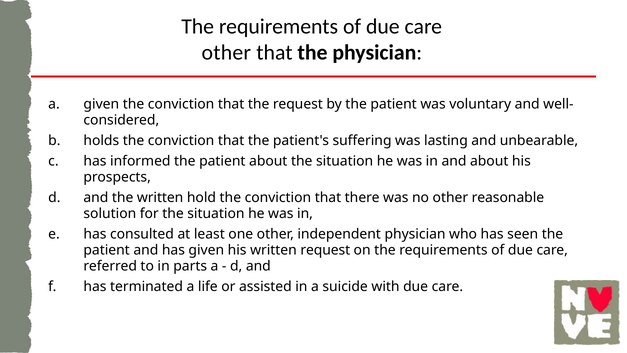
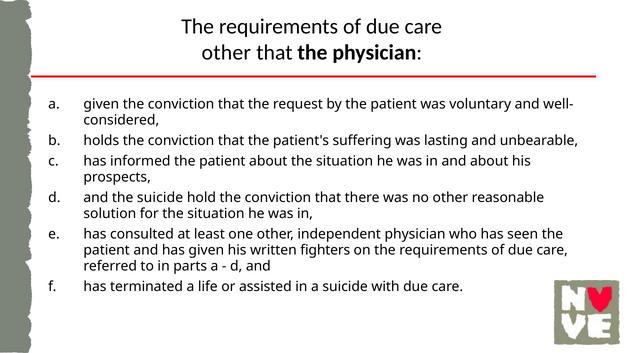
the written: written -> suicide
written request: request -> fighters
